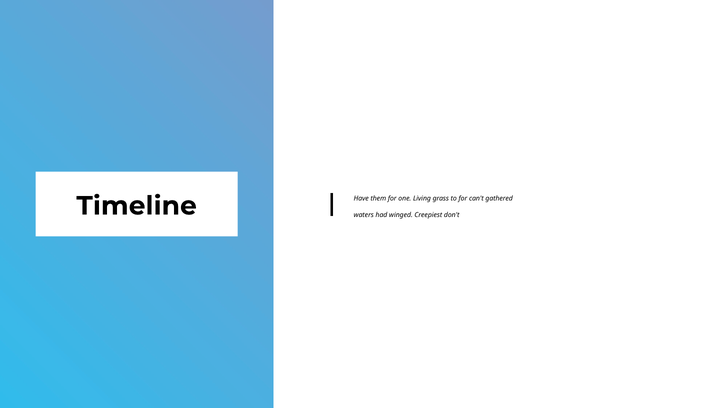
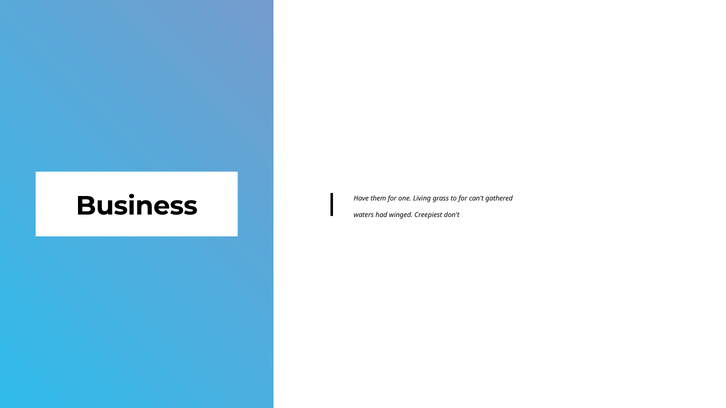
Timeline: Timeline -> Business
